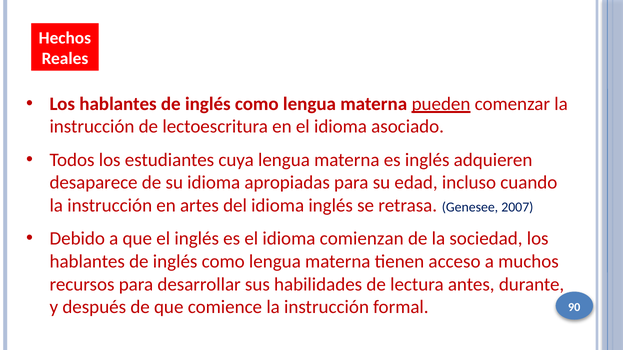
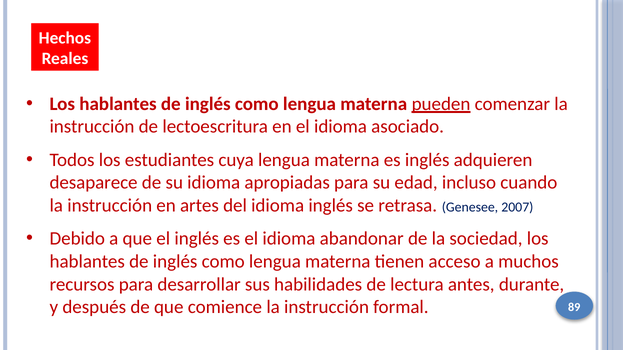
comienzan: comienzan -> abandonar
90: 90 -> 89
